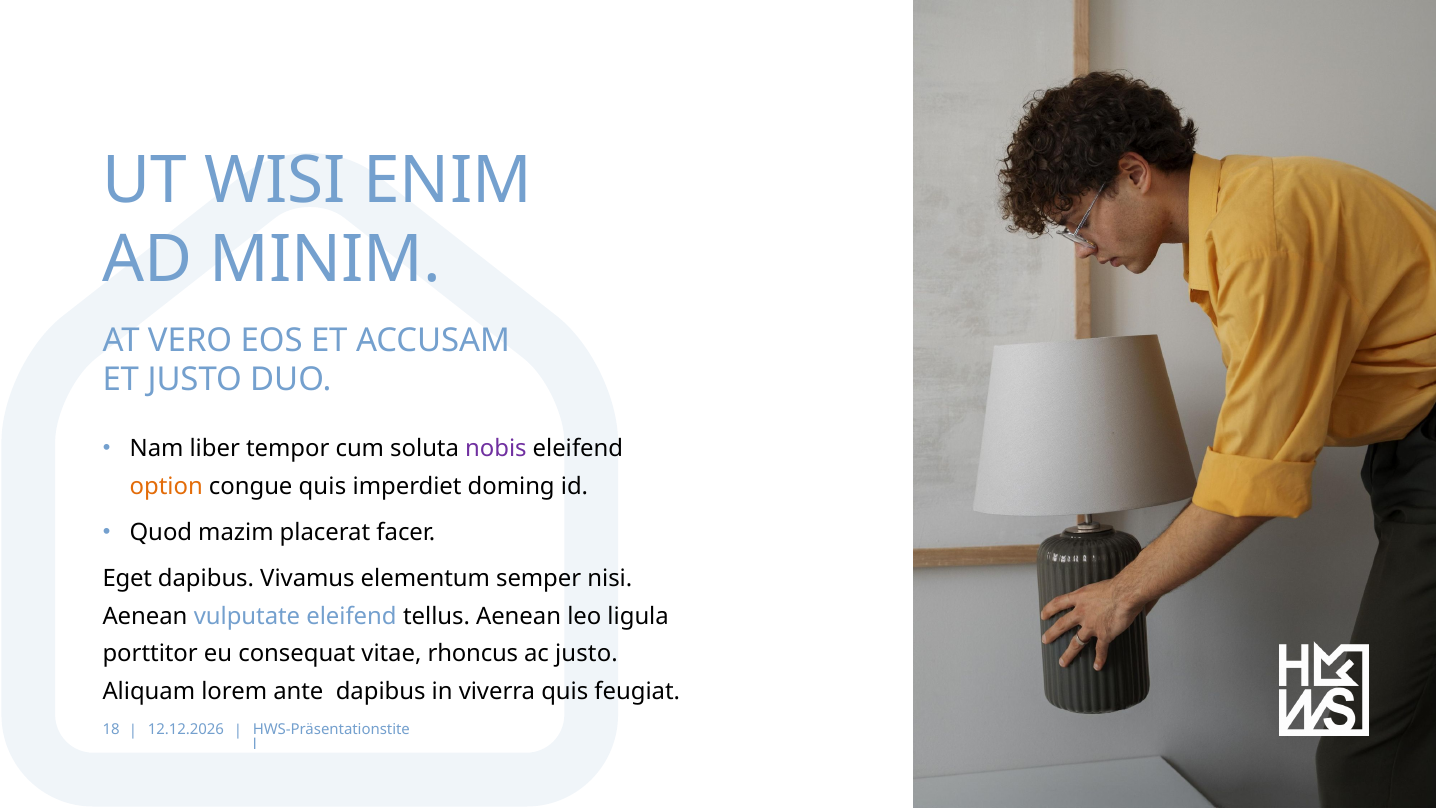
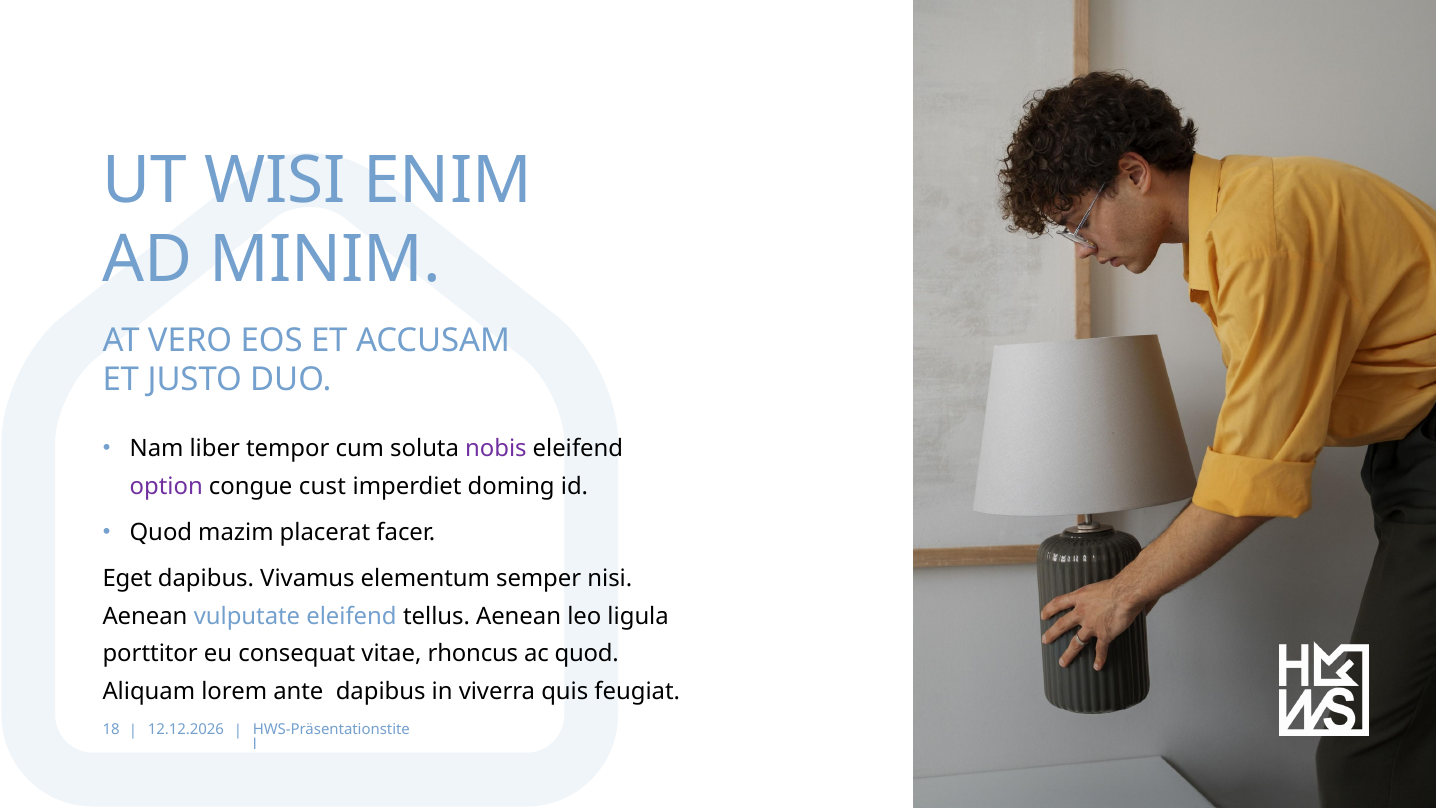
option colour: orange -> purple
congue quis: quis -> cust
ac justo: justo -> quod
